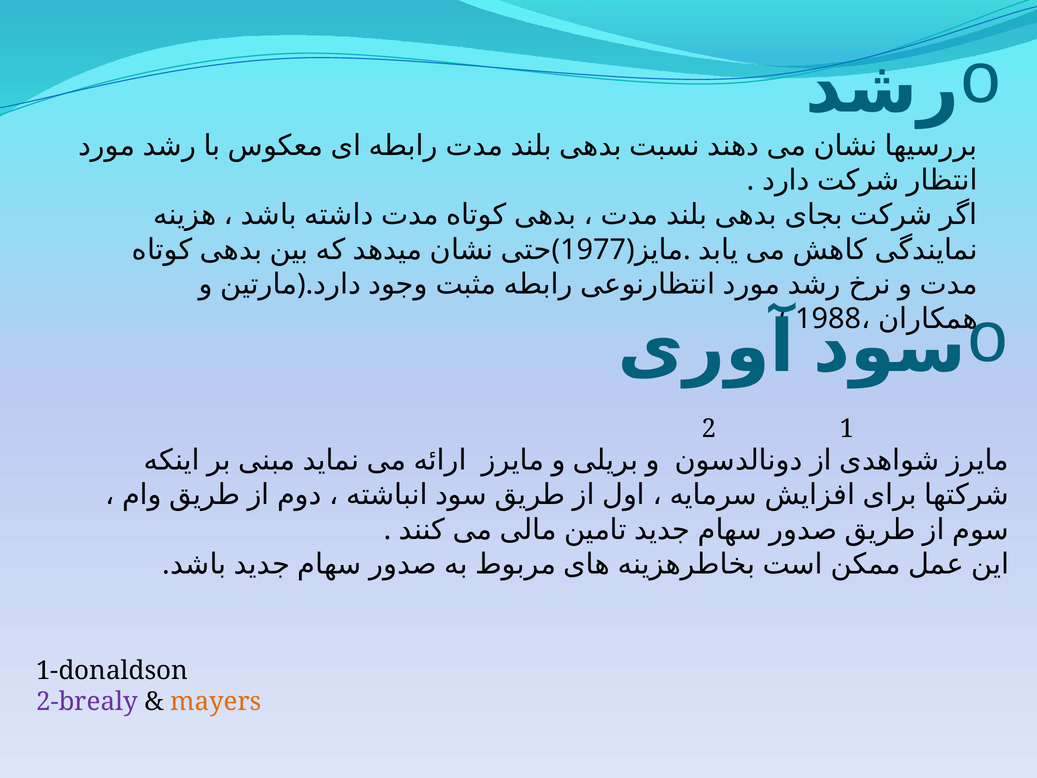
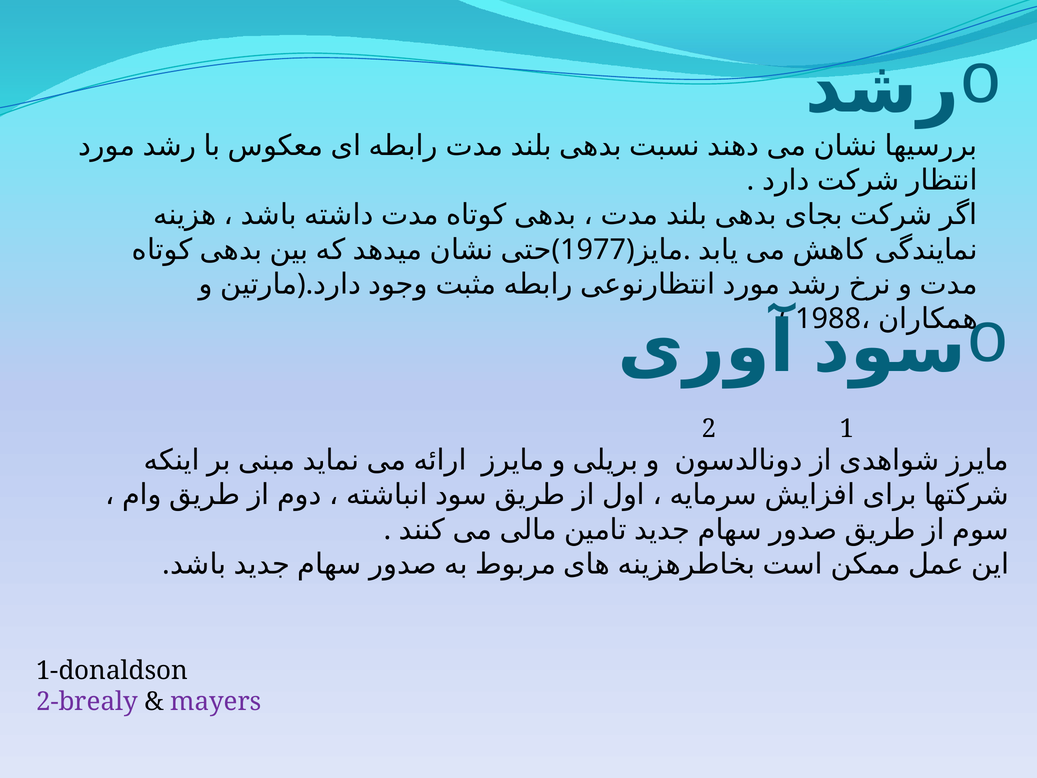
mayers colour: orange -> purple
